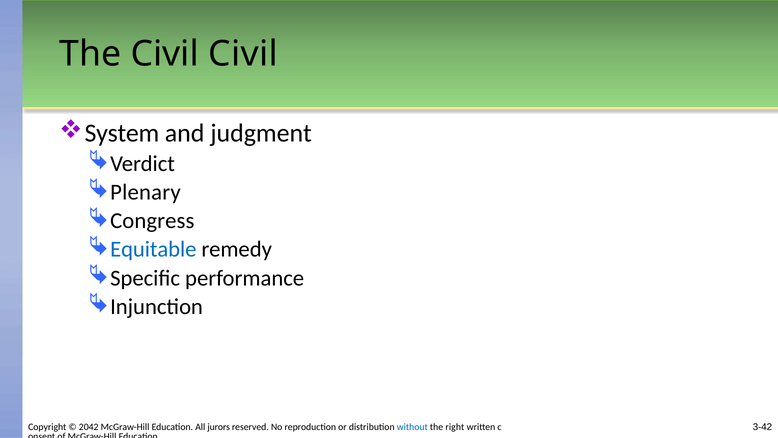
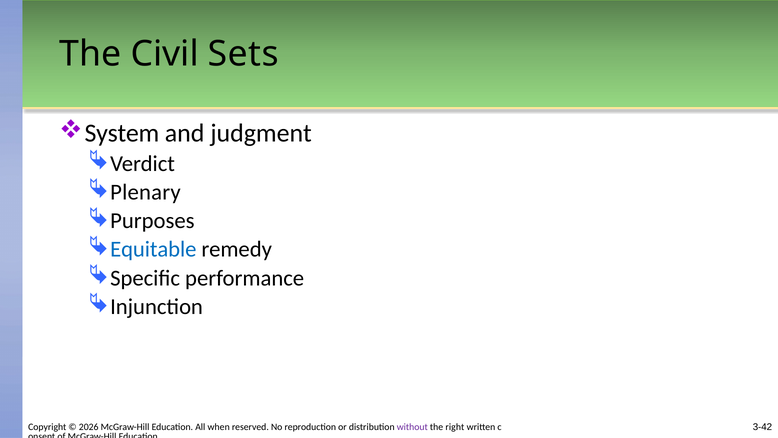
Civil Civil: Civil -> Sets
Congress: Congress -> Purposes
2042: 2042 -> 2026
jurors: jurors -> when
without colour: blue -> purple
